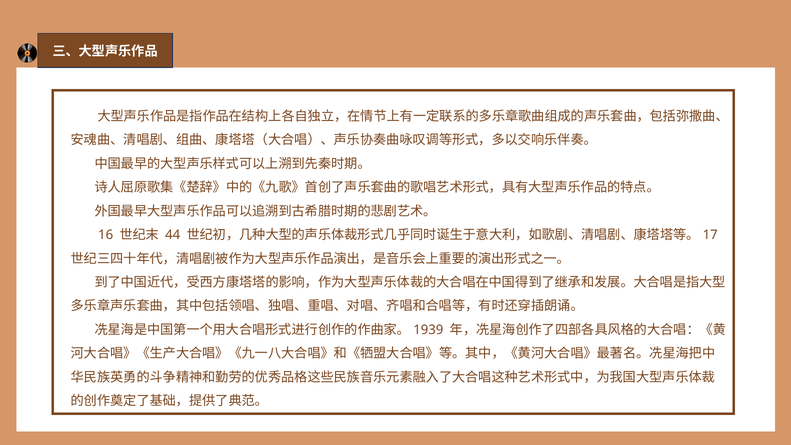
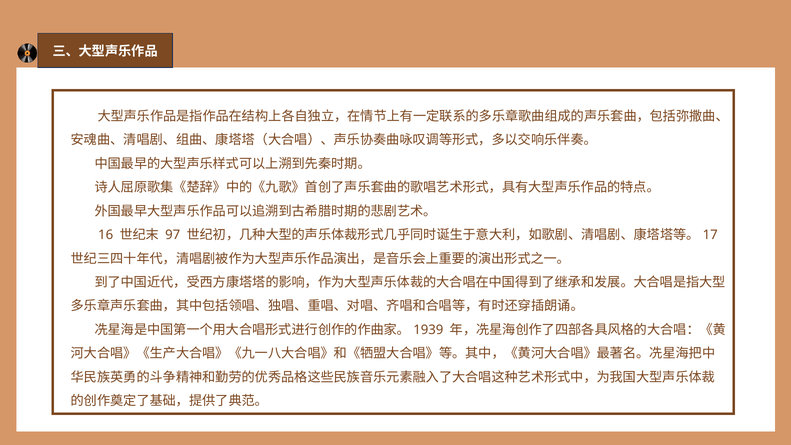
44: 44 -> 97
